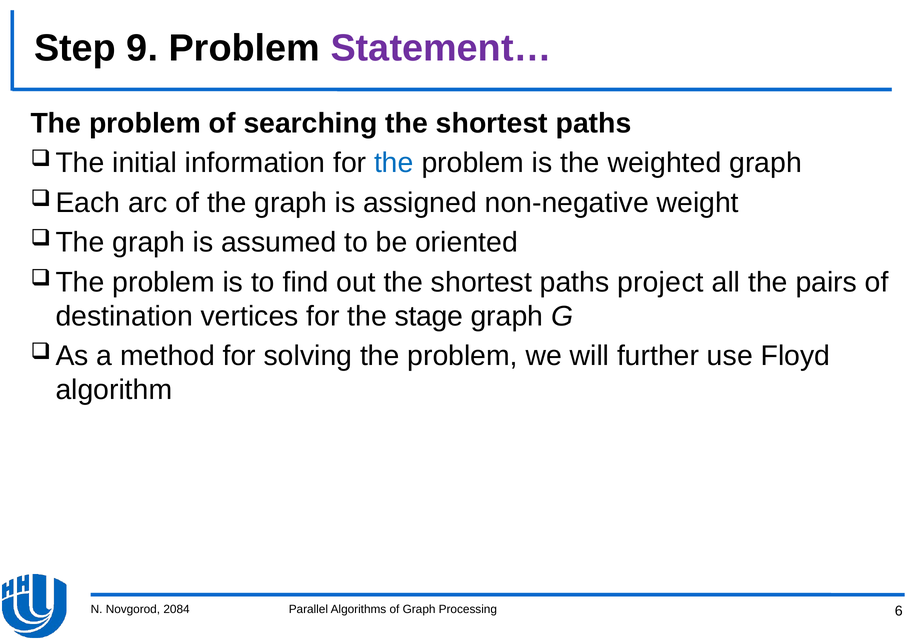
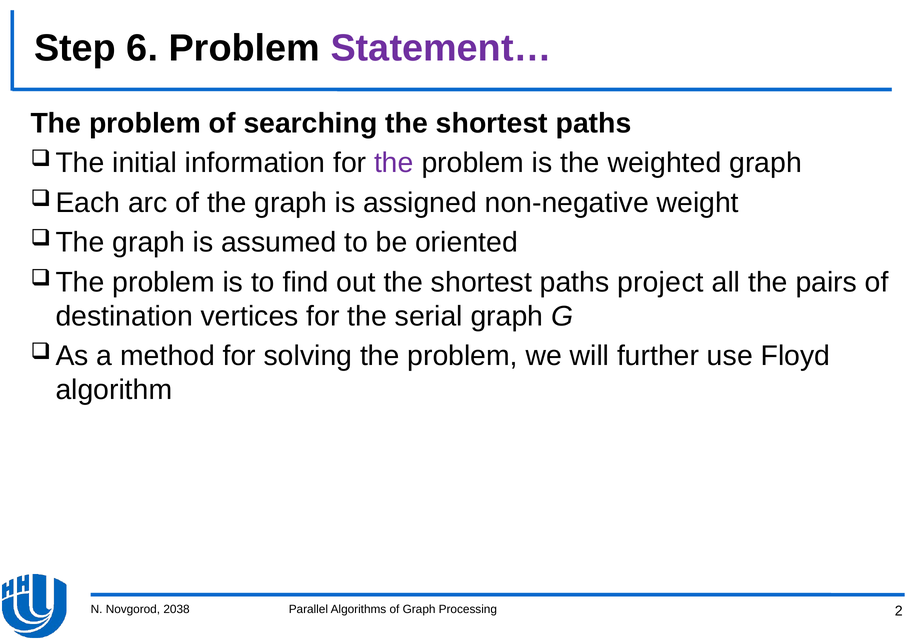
9: 9 -> 6
the at (394, 163) colour: blue -> purple
stage: stage -> serial
2084: 2084 -> 2038
6: 6 -> 2
